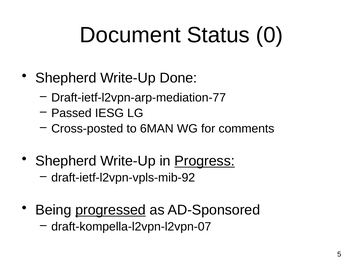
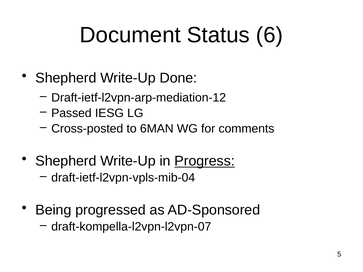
0: 0 -> 6
Draft-ietf-l2vpn-arp-mediation-77: Draft-ietf-l2vpn-arp-mediation-77 -> Draft-ietf-l2vpn-arp-mediation-12
draft-ietf-l2vpn-vpls-mib-92: draft-ietf-l2vpn-vpls-mib-92 -> draft-ietf-l2vpn-vpls-mib-04
progressed underline: present -> none
